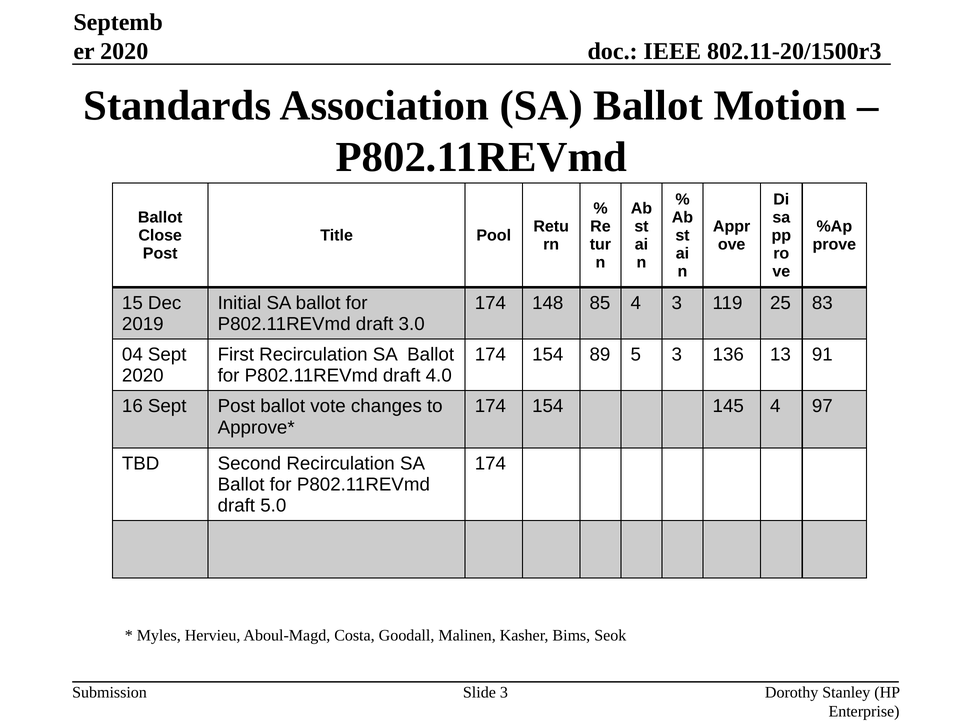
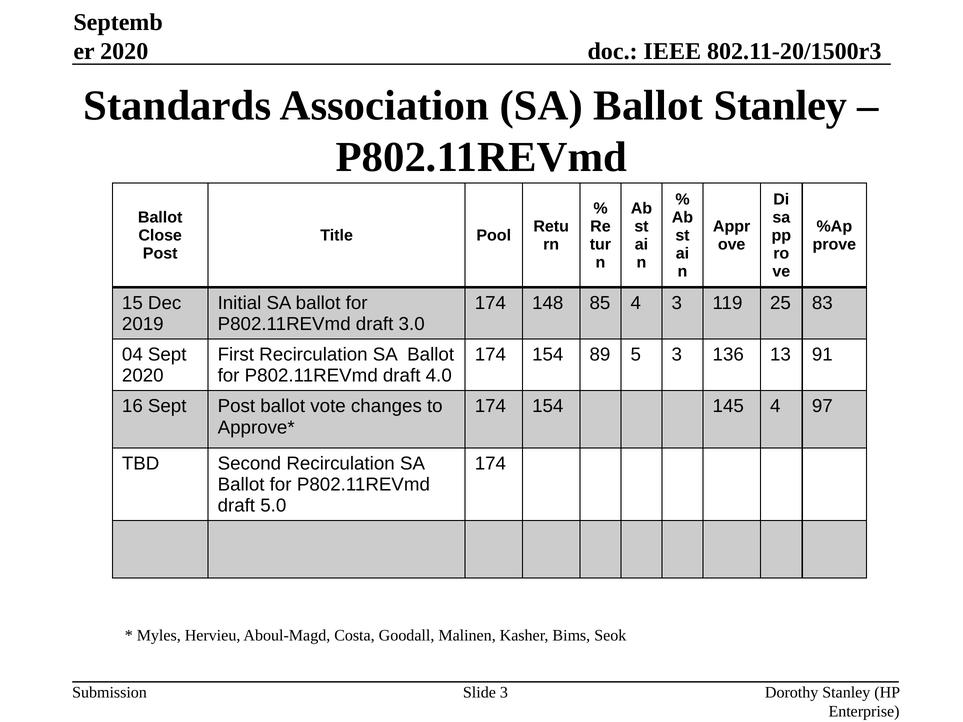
Ballot Motion: Motion -> Stanley
